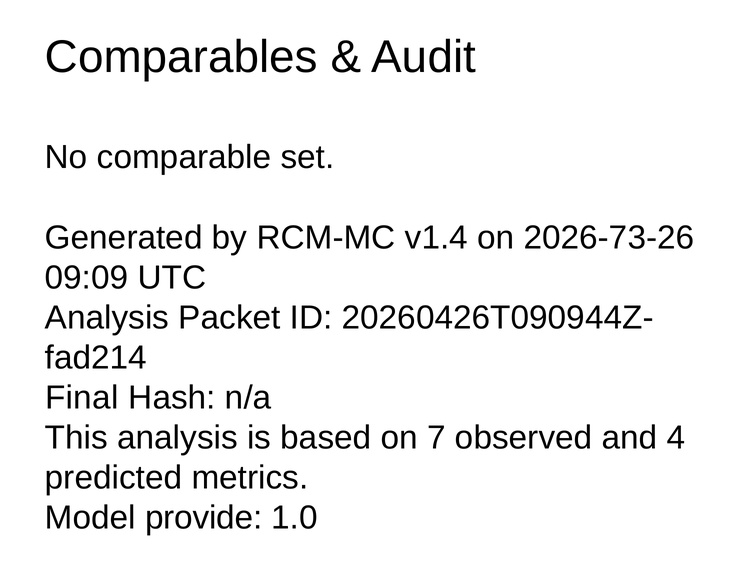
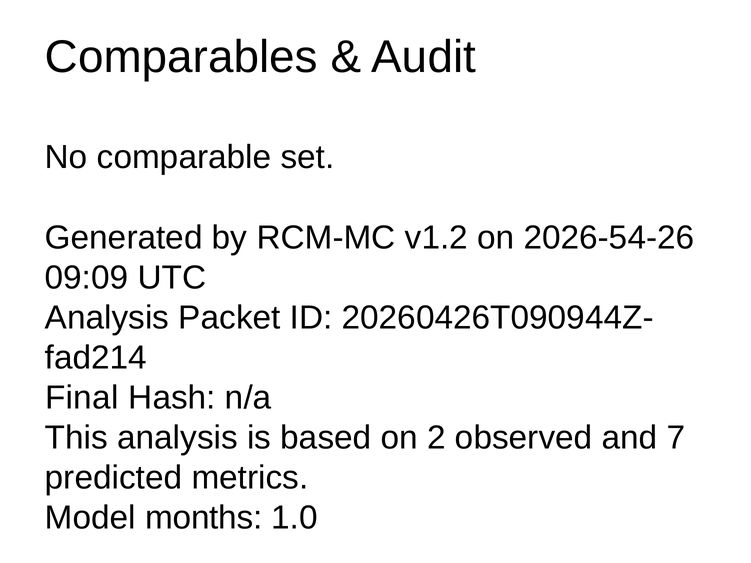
v1.4: v1.4 -> v1.2
2026-73-26: 2026-73-26 -> 2026-54-26
7: 7 -> 2
4: 4 -> 7
provide: provide -> months
